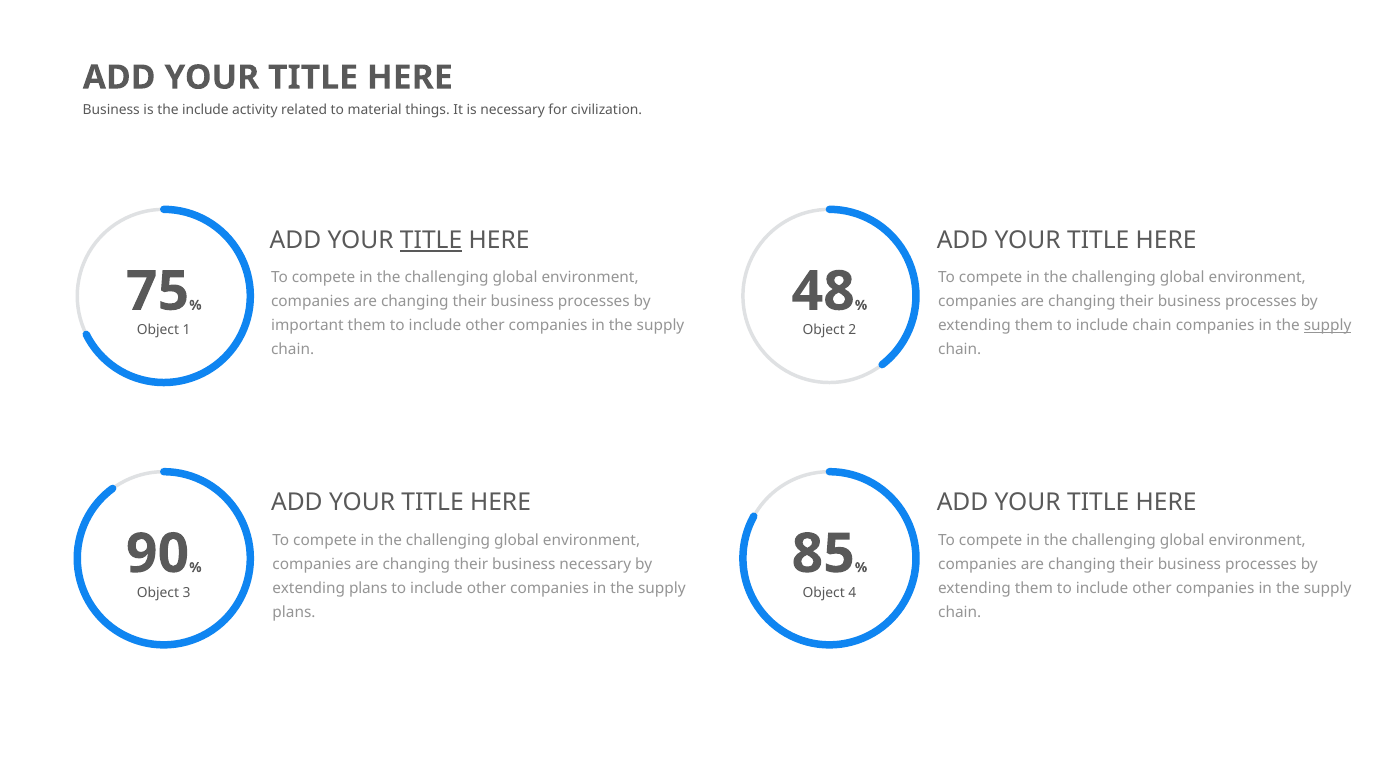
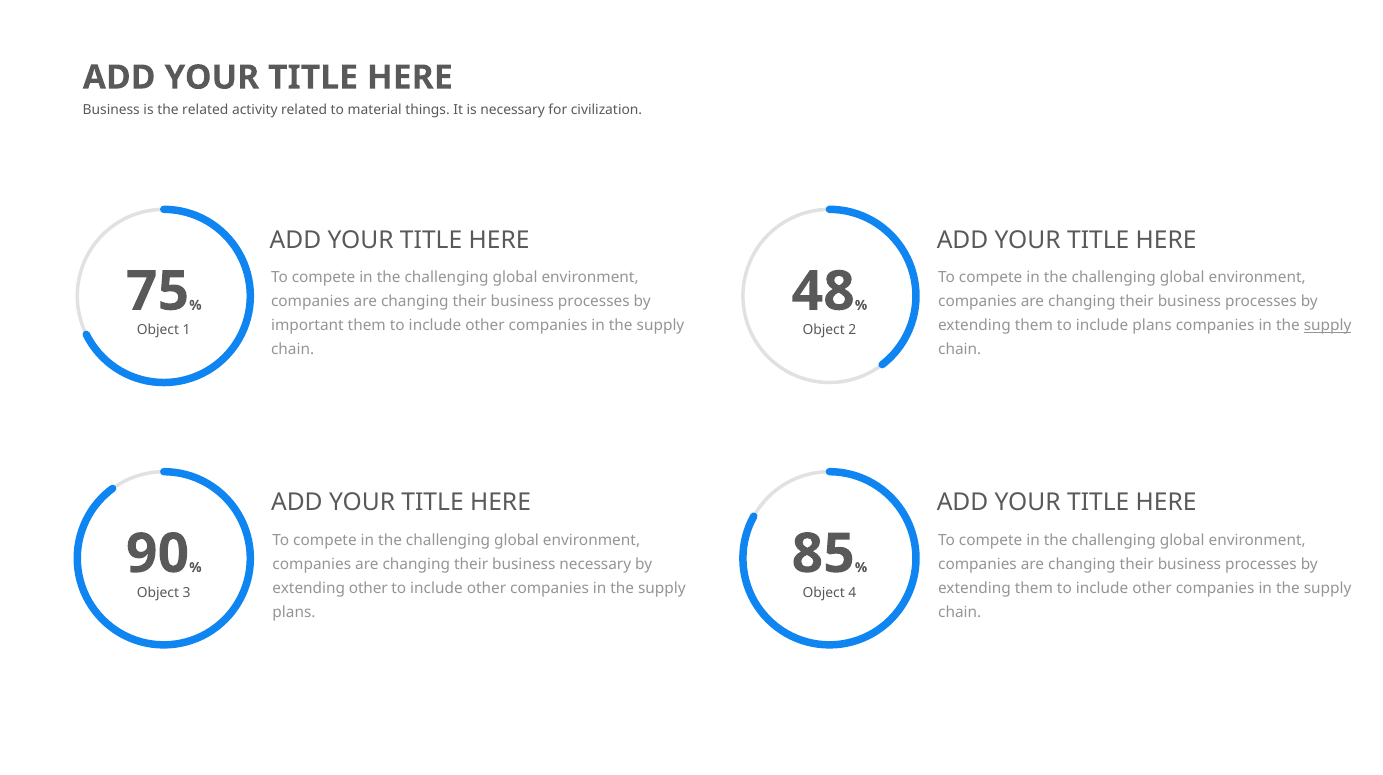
the include: include -> related
TITLE at (431, 240) underline: present -> none
include chain: chain -> plans
extending plans: plans -> other
